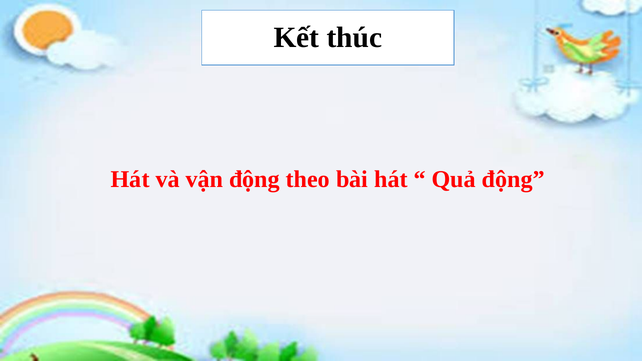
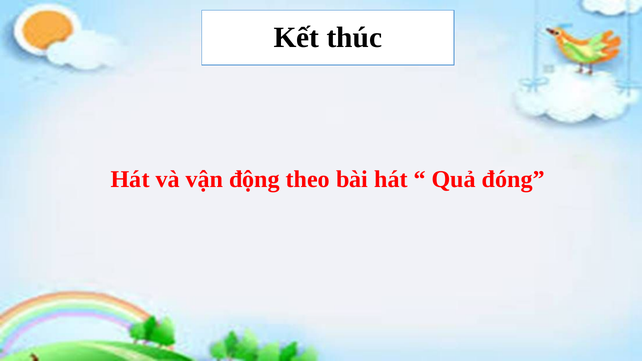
Quả động: động -> đóng
